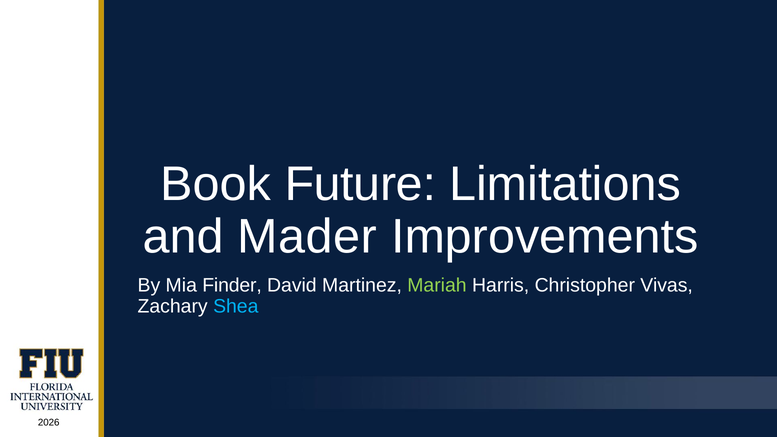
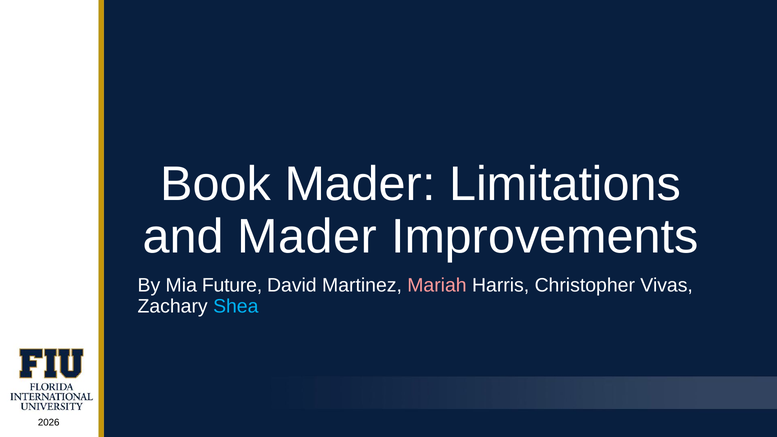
Book Future: Future -> Mader
Finder: Finder -> Future
Mariah colour: light green -> pink
